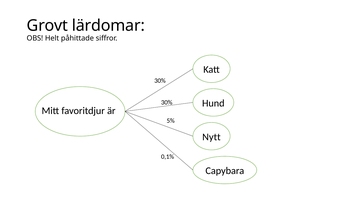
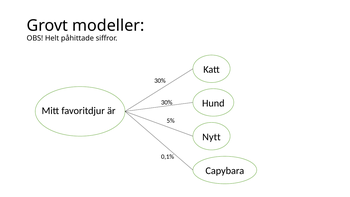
lärdomar: lärdomar -> modeller
